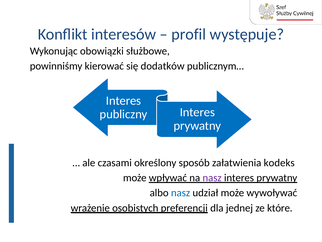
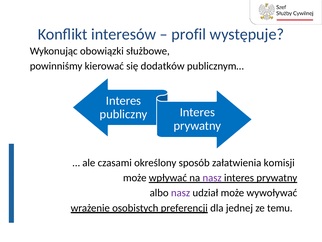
kodeks: kodeks -> komisji
nasz at (181, 193) colour: blue -> purple
które: które -> temu
